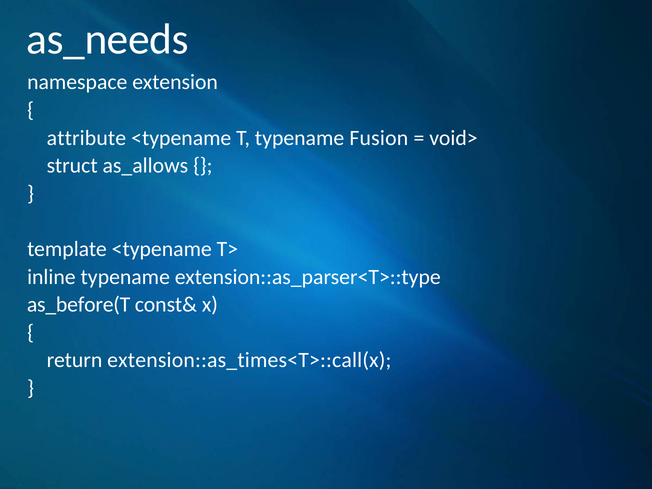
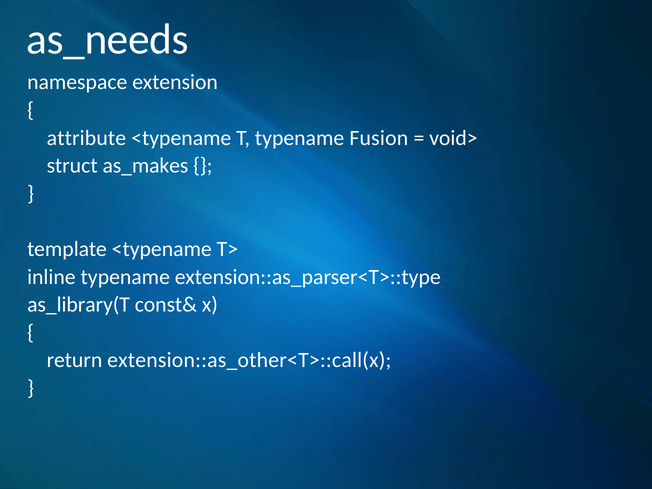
as_allows: as_allows -> as_makes
as_before(T: as_before(T -> as_library(T
extension::as_times<T>::call(x: extension::as_times<T>::call(x -> extension::as_other<T>::call(x
